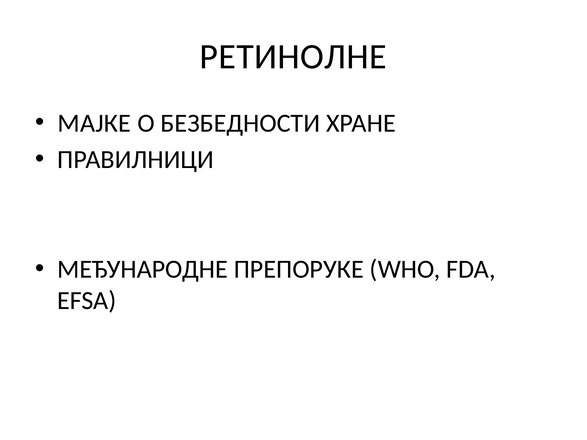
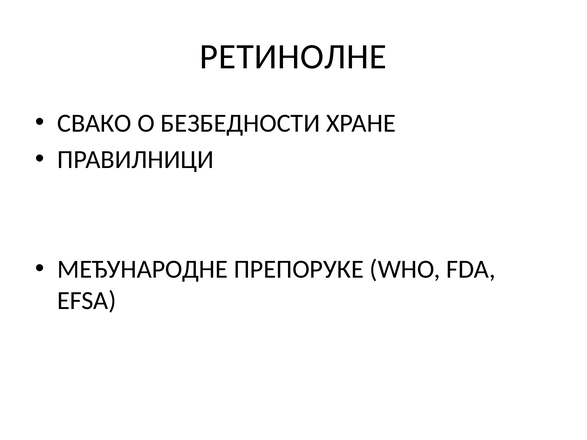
МАЈКЕ: МАЈКЕ -> СВАКО
